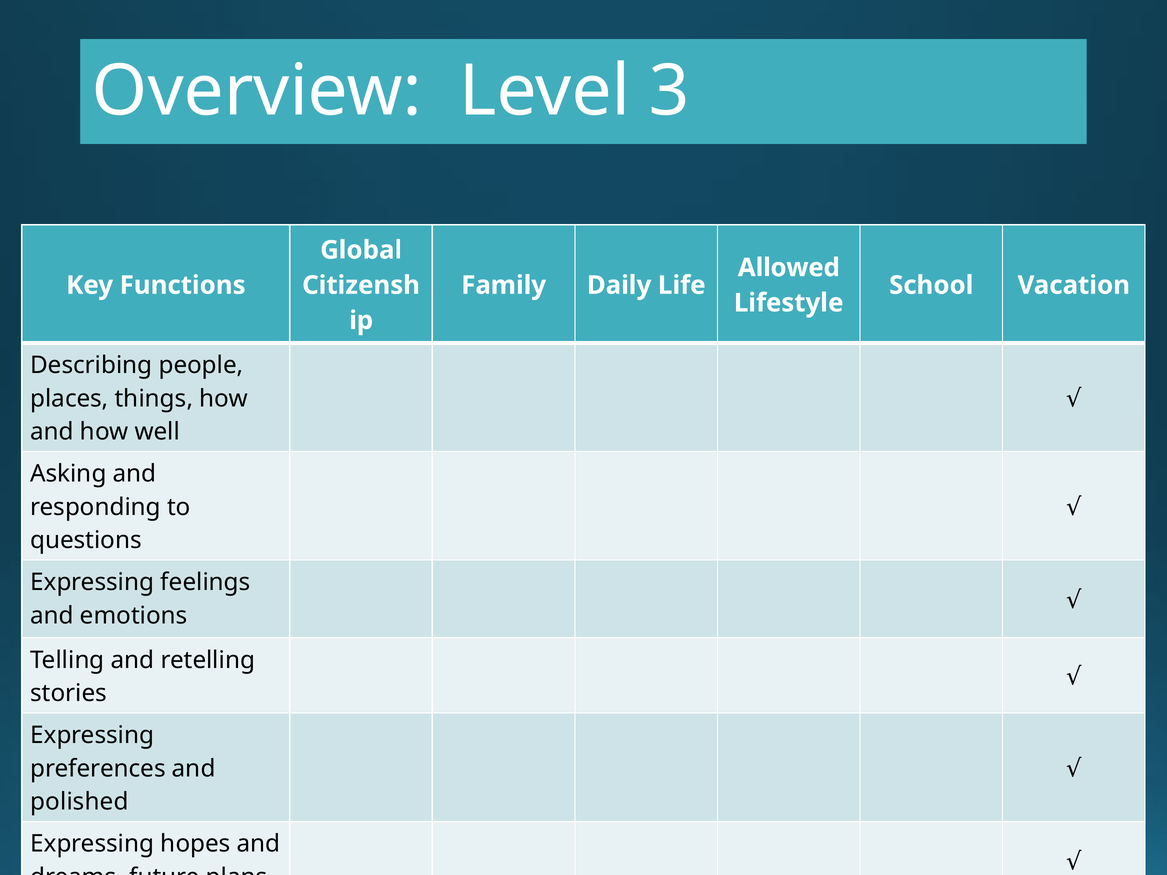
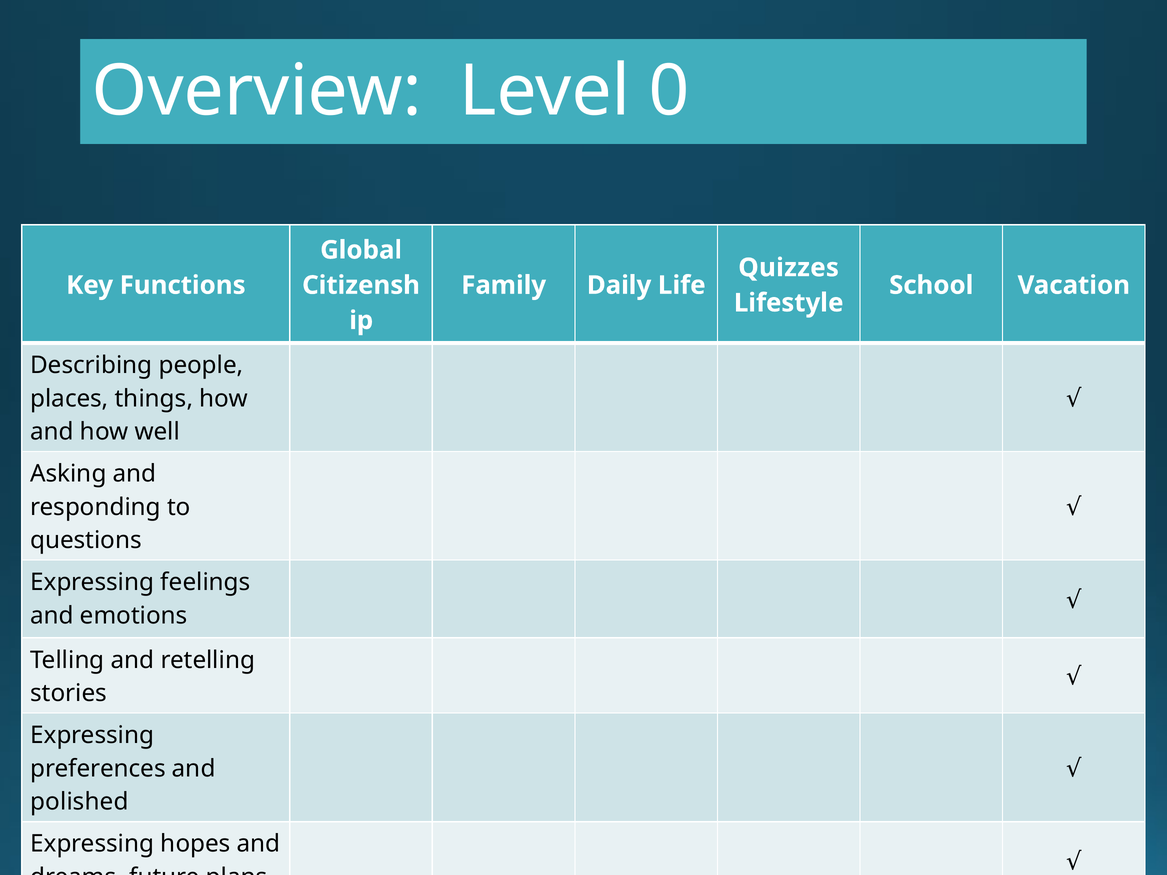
3: 3 -> 0
Allowed: Allowed -> Quizzes
